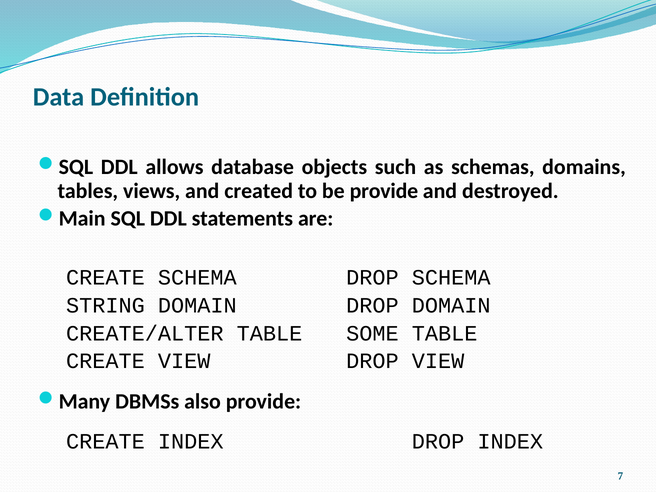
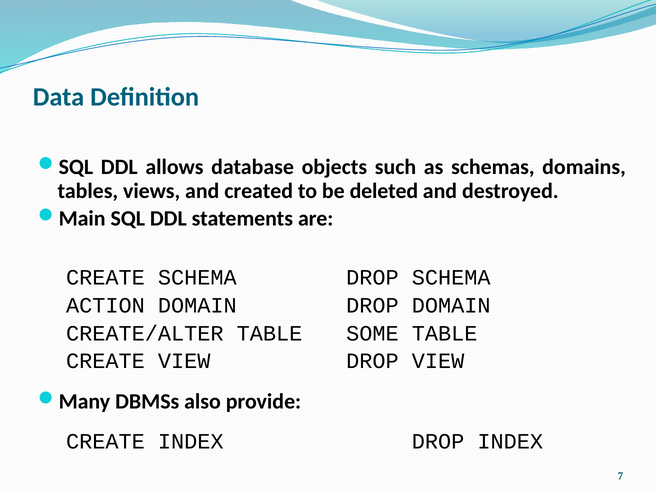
be provide: provide -> deleted
STRING: STRING -> ACTION
